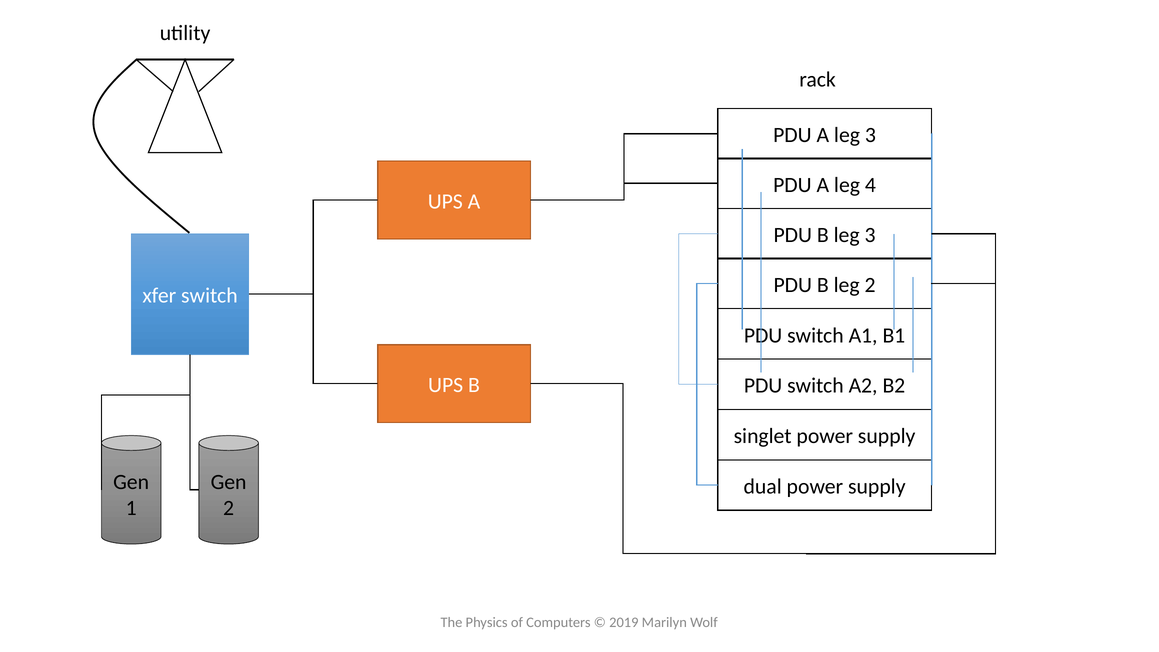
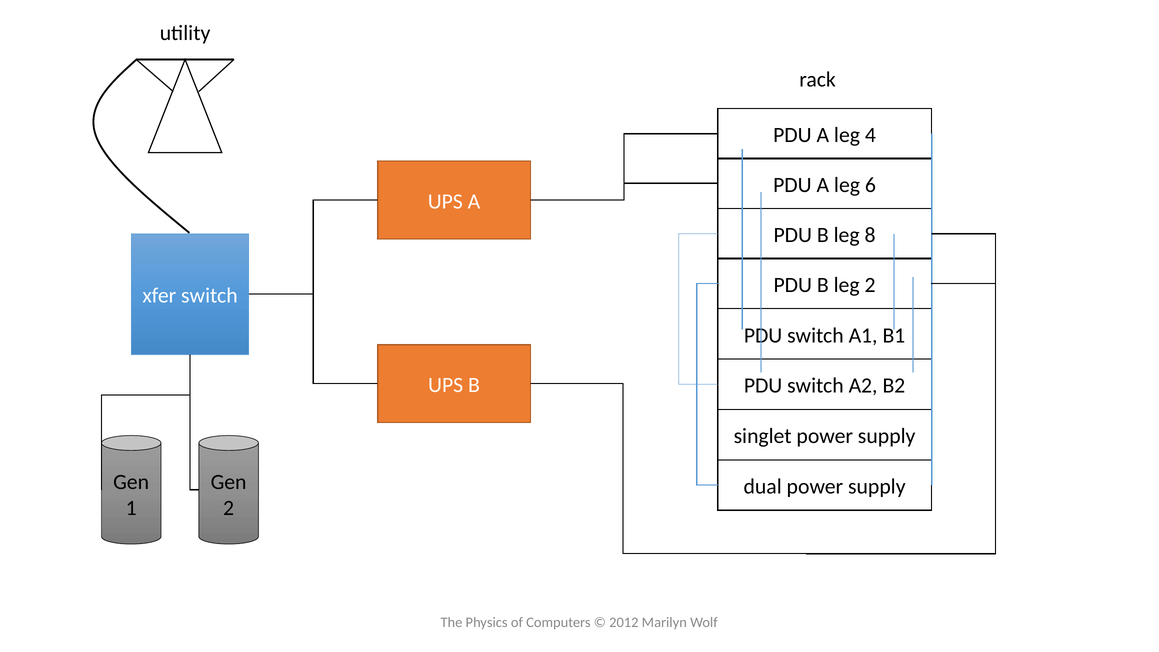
A leg 3: 3 -> 4
4: 4 -> 6
B leg 3: 3 -> 8
2019: 2019 -> 2012
